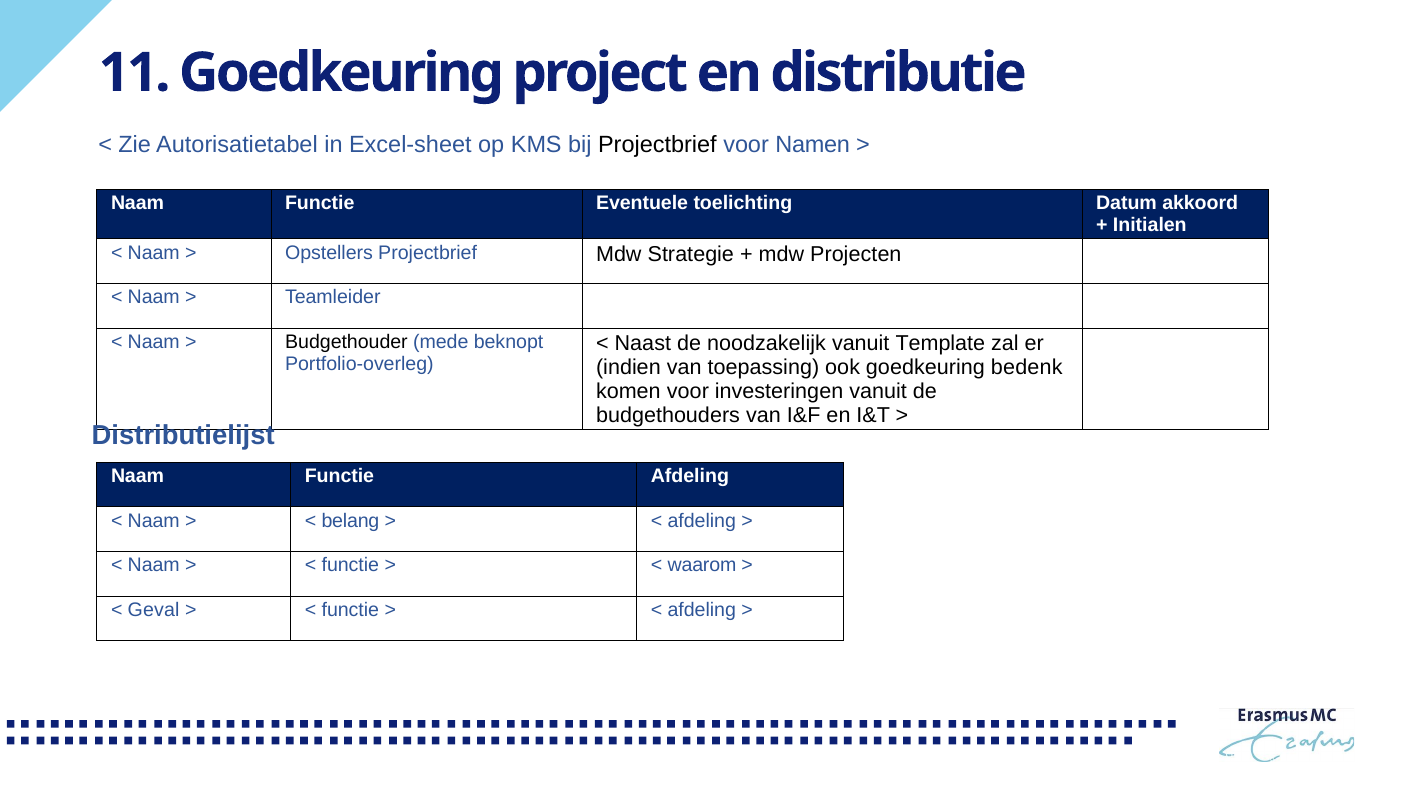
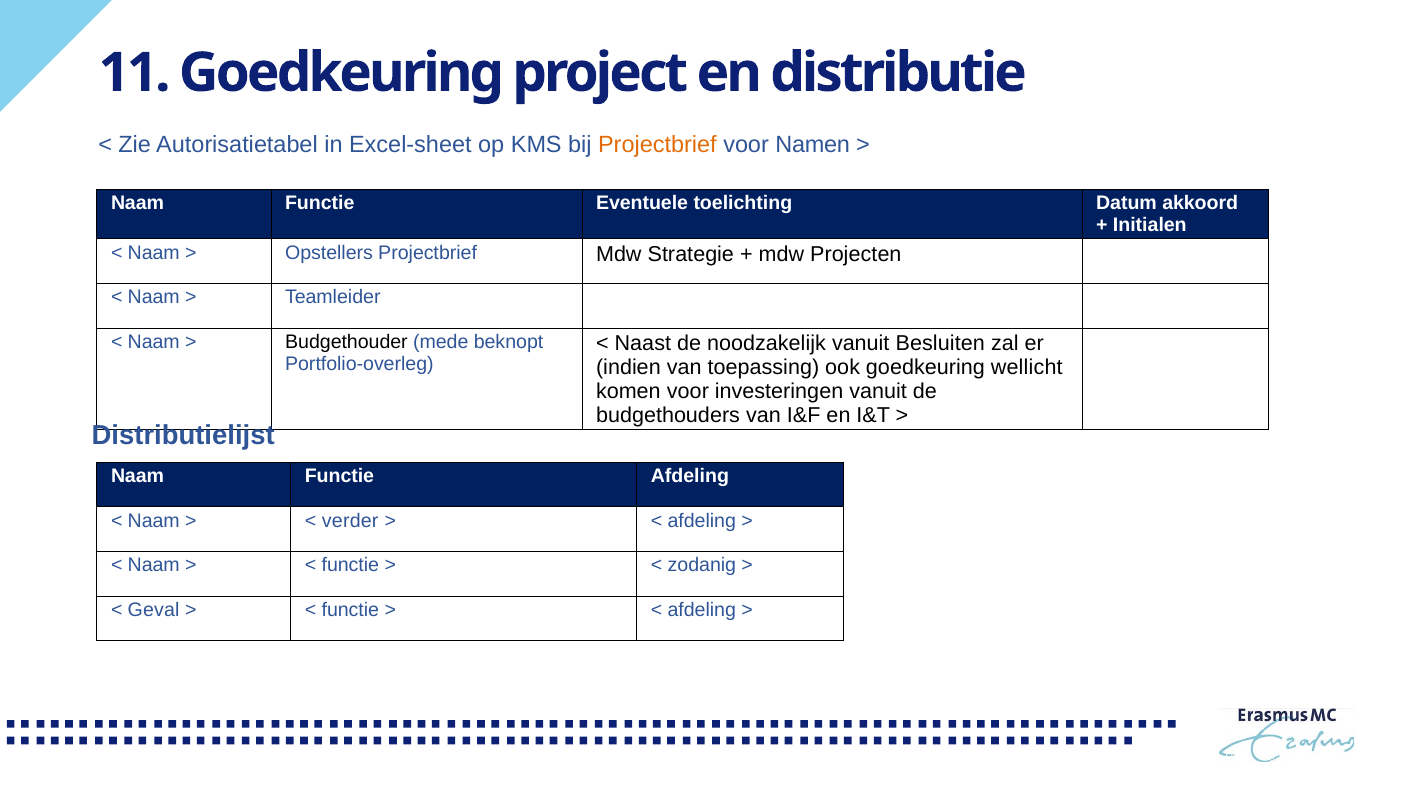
Projectbrief at (657, 145) colour: black -> orange
Template: Template -> Besluiten
bedenk: bedenk -> wellicht
belang: belang -> verder
waarom: waarom -> zodanig
